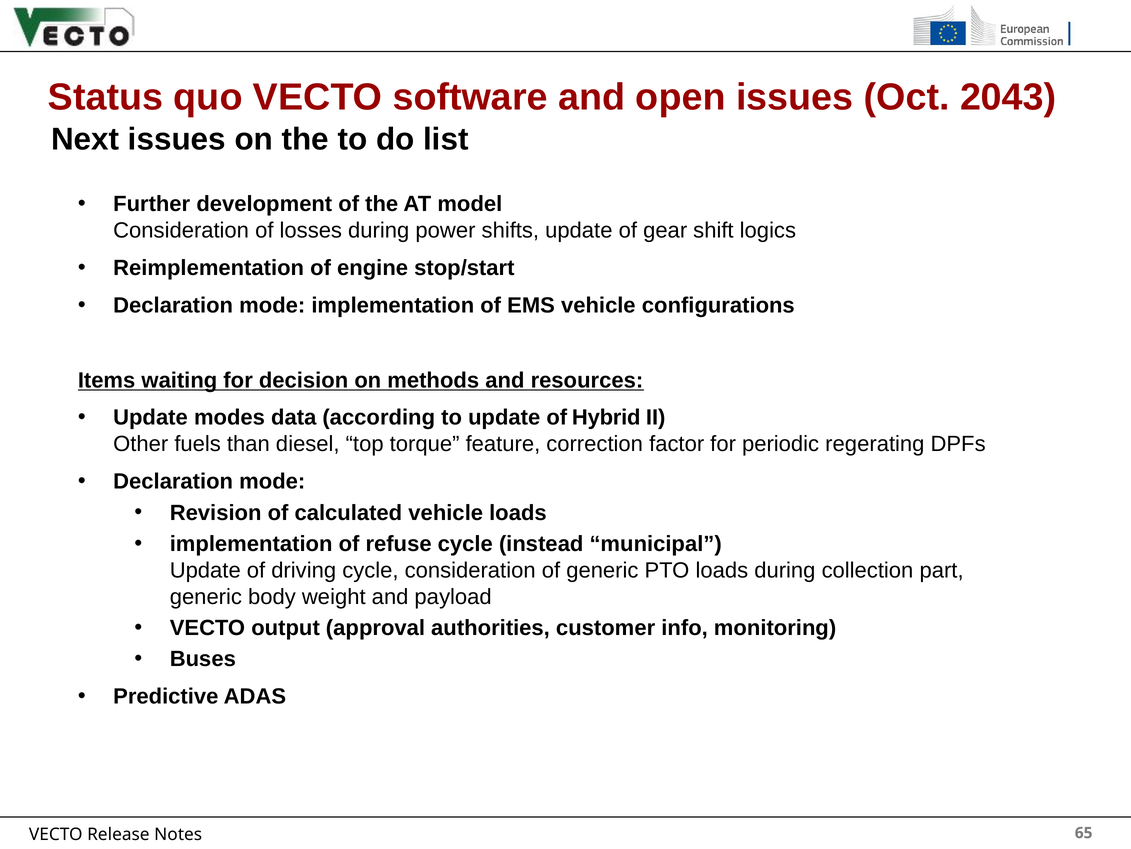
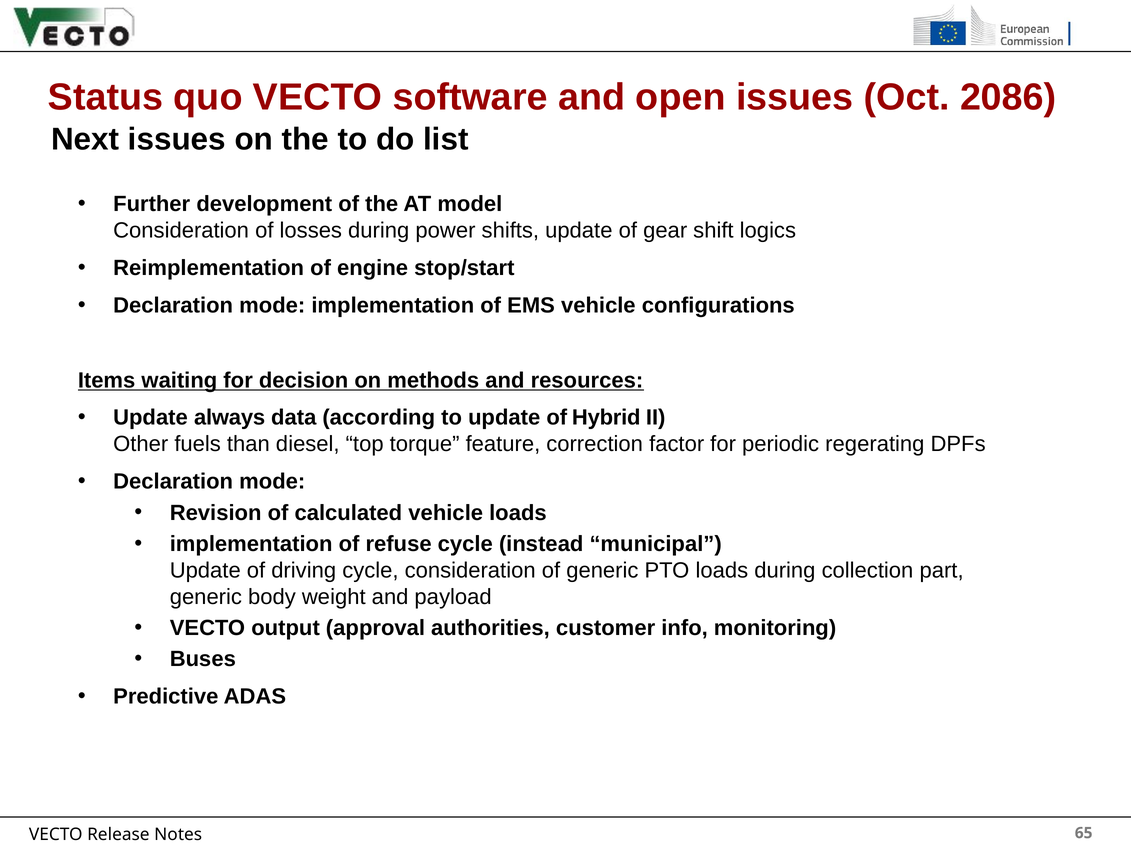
2043: 2043 -> 2086
modes: modes -> always
